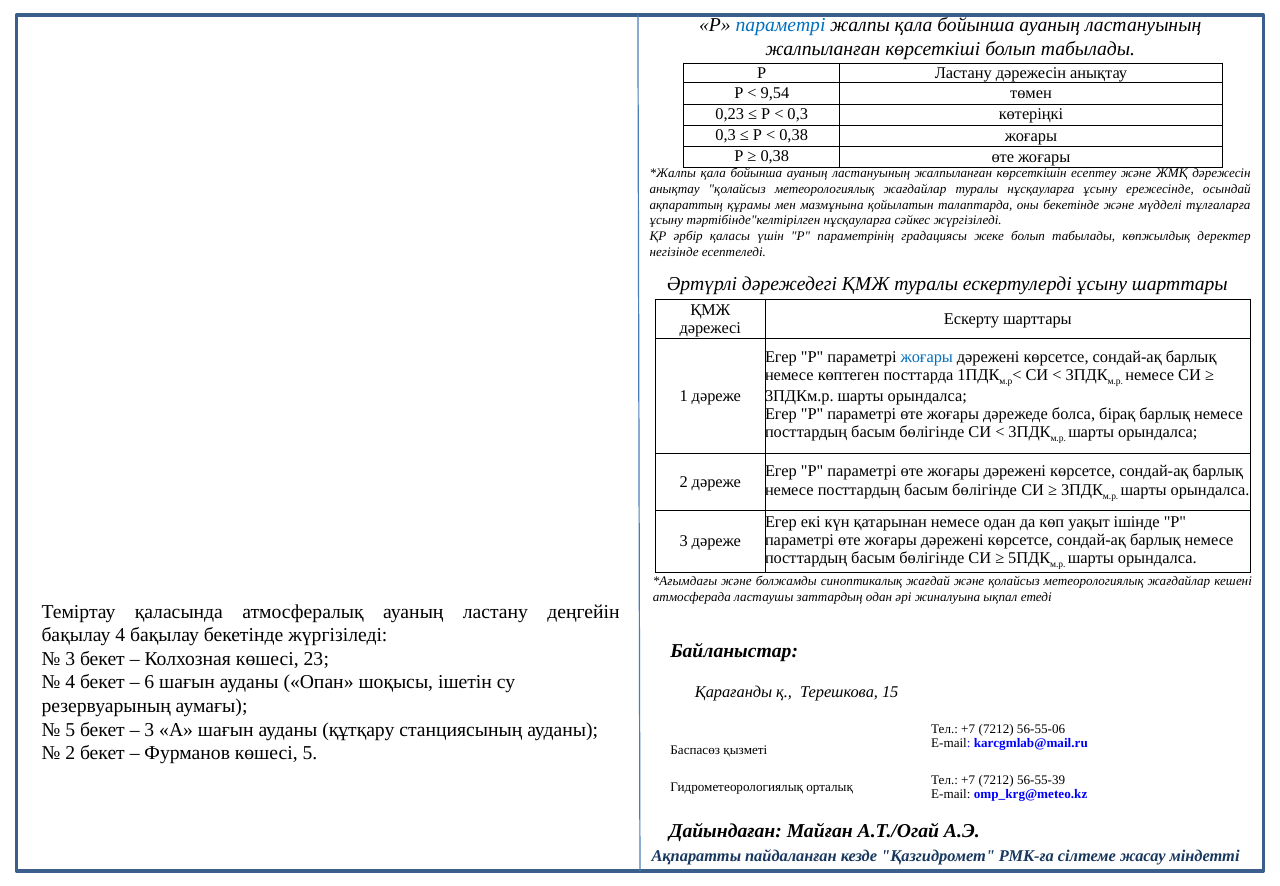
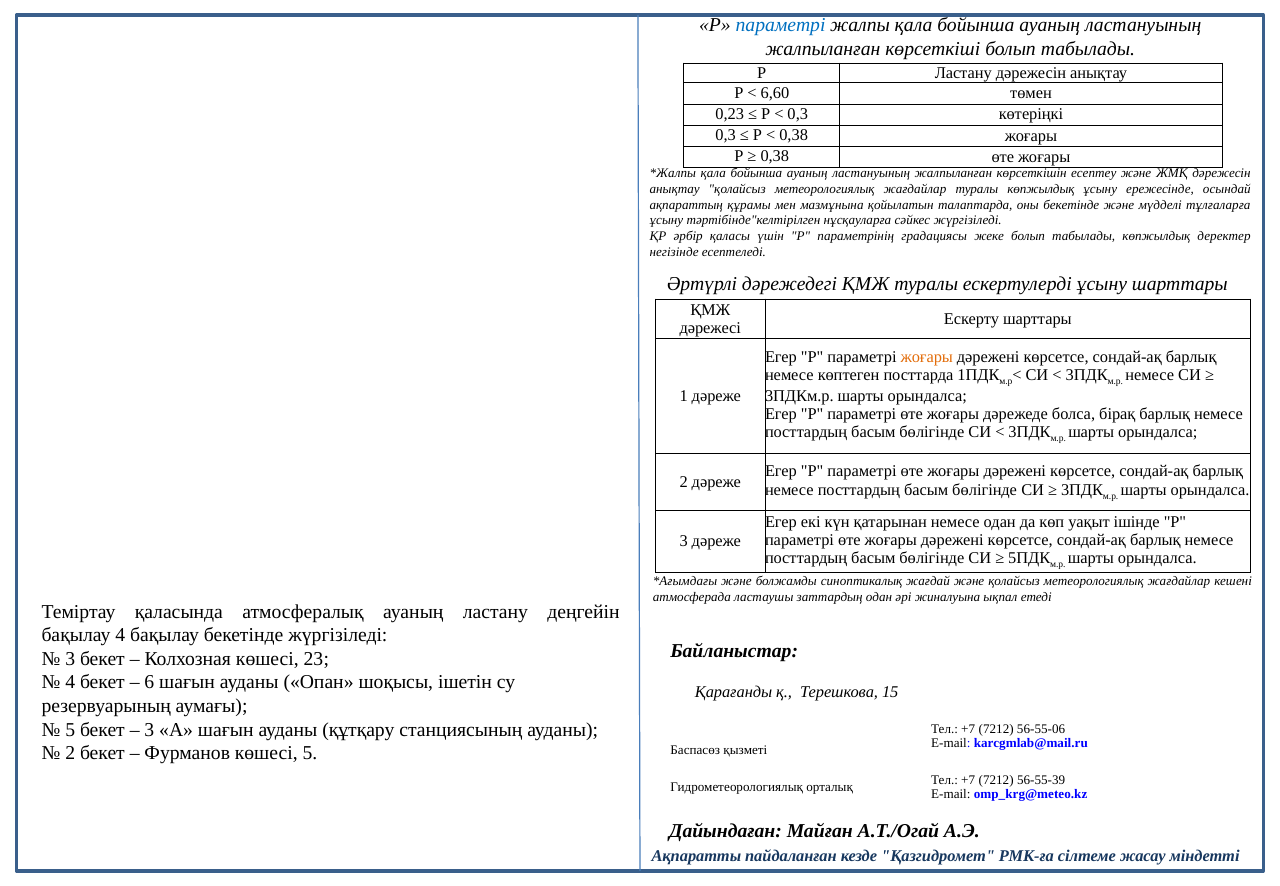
9,54: 9,54 -> 6,60
туралы нұсқауларға: нұсқауларға -> көпжылдық
жоғары at (927, 357) colour: blue -> orange
